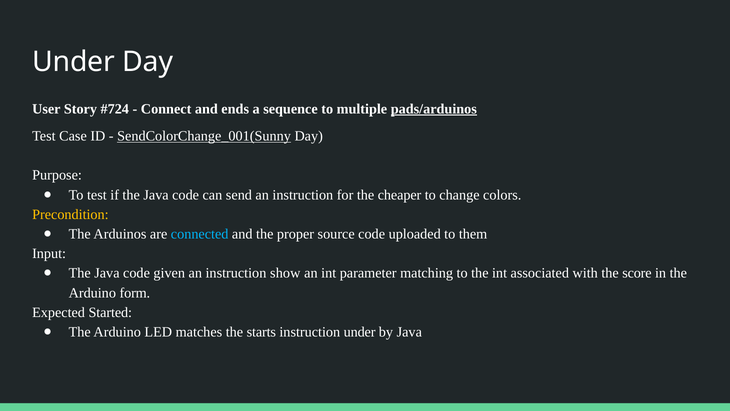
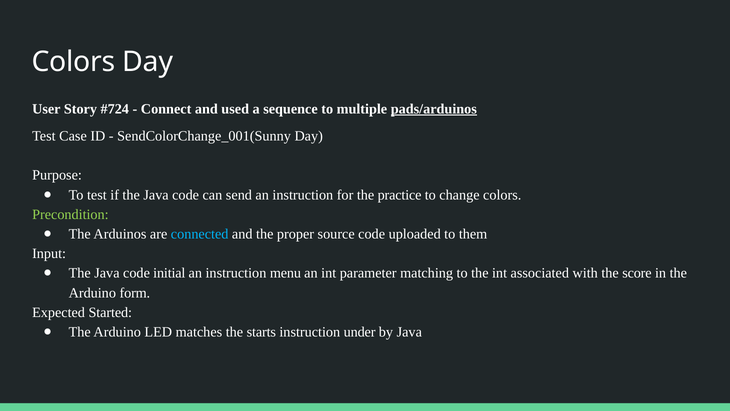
Under at (74, 62): Under -> Colors
ends: ends -> used
SendColorChange_001(Sunny underline: present -> none
cheaper: cheaper -> practice
Precondition colour: yellow -> light green
given: given -> initial
show: show -> menu
